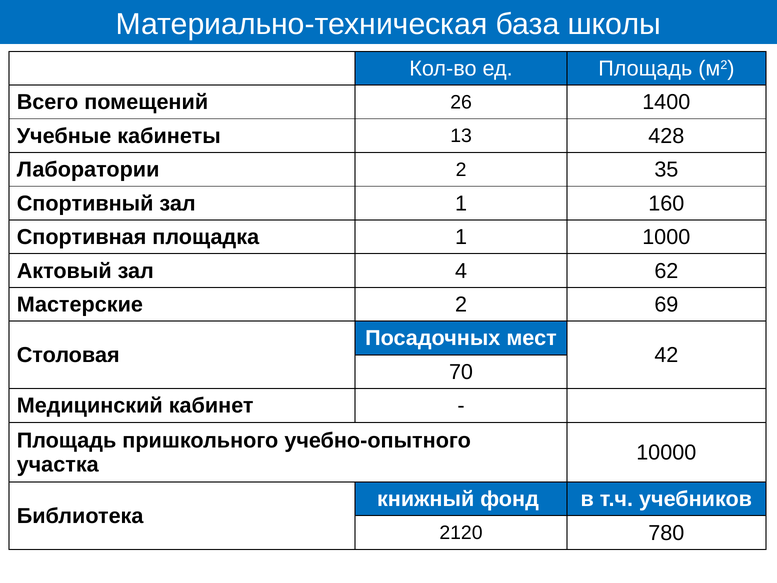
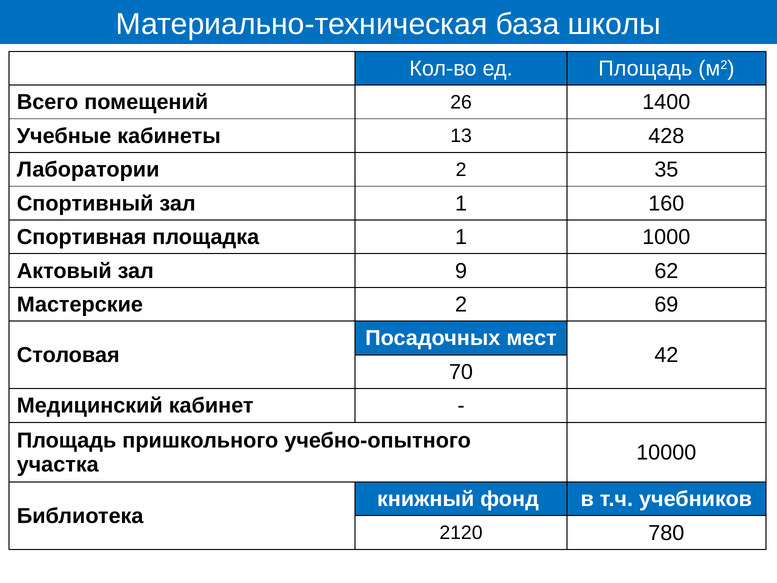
4: 4 -> 9
